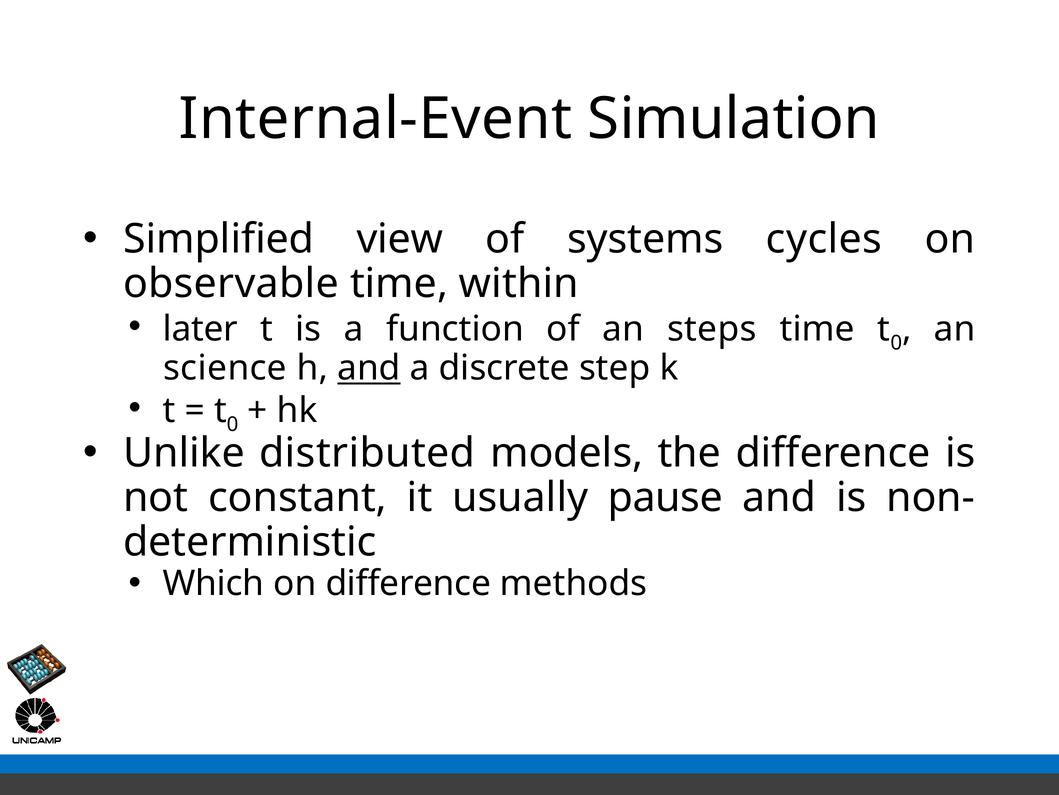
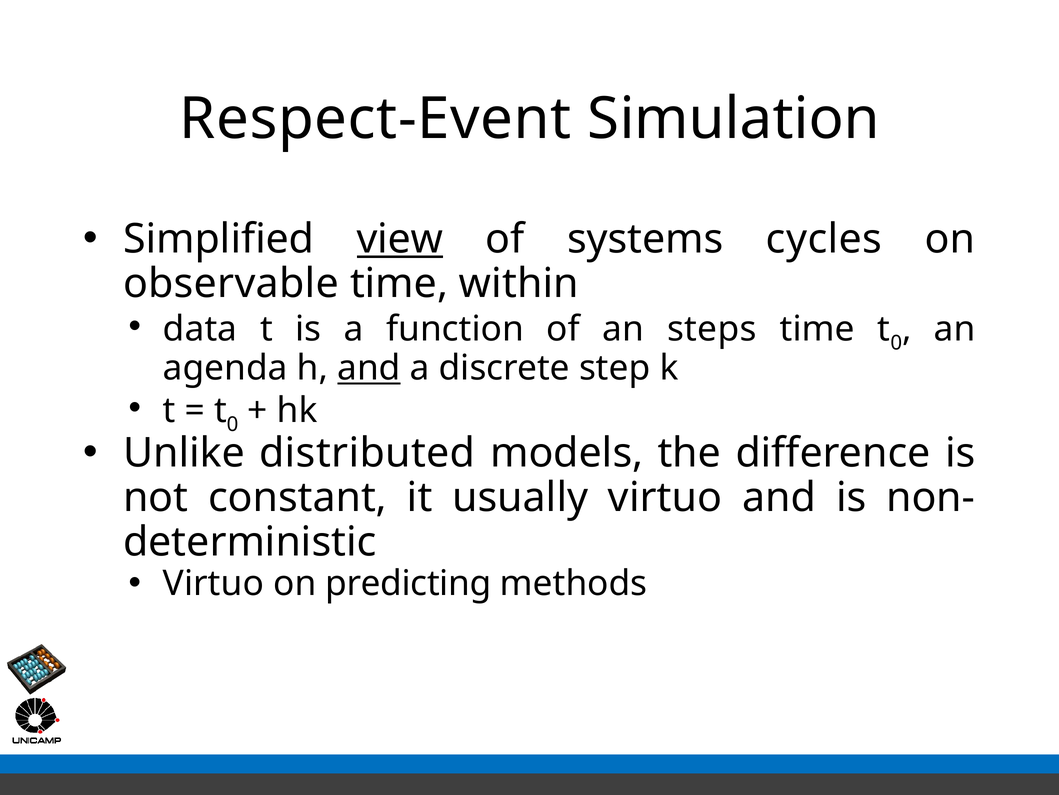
Internal-Event: Internal-Event -> Respect-Event
view underline: none -> present
later: later -> data
science: science -> agenda
usually pause: pause -> virtuo
Which at (214, 583): Which -> Virtuo
on difference: difference -> predicting
